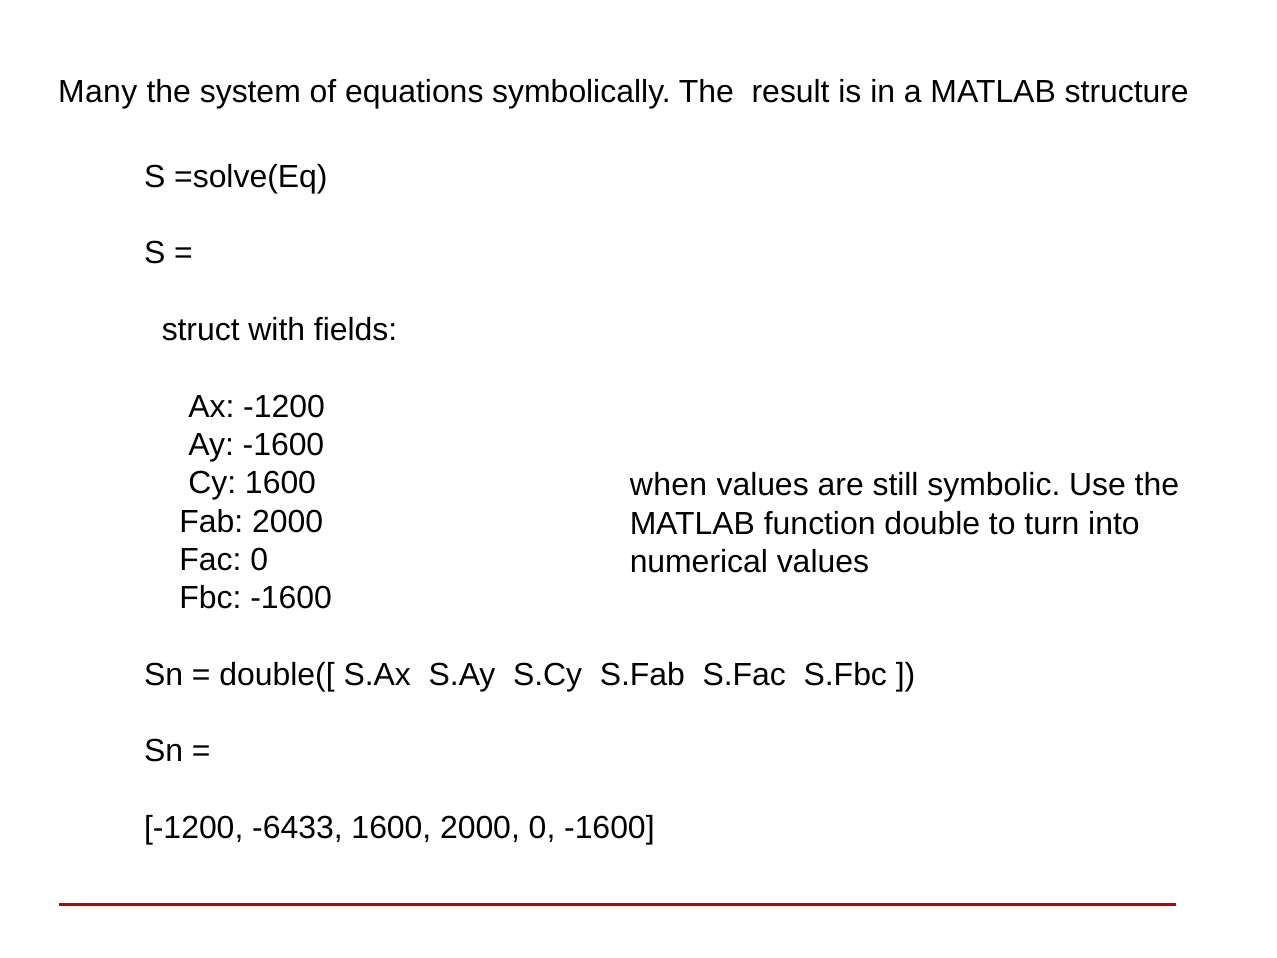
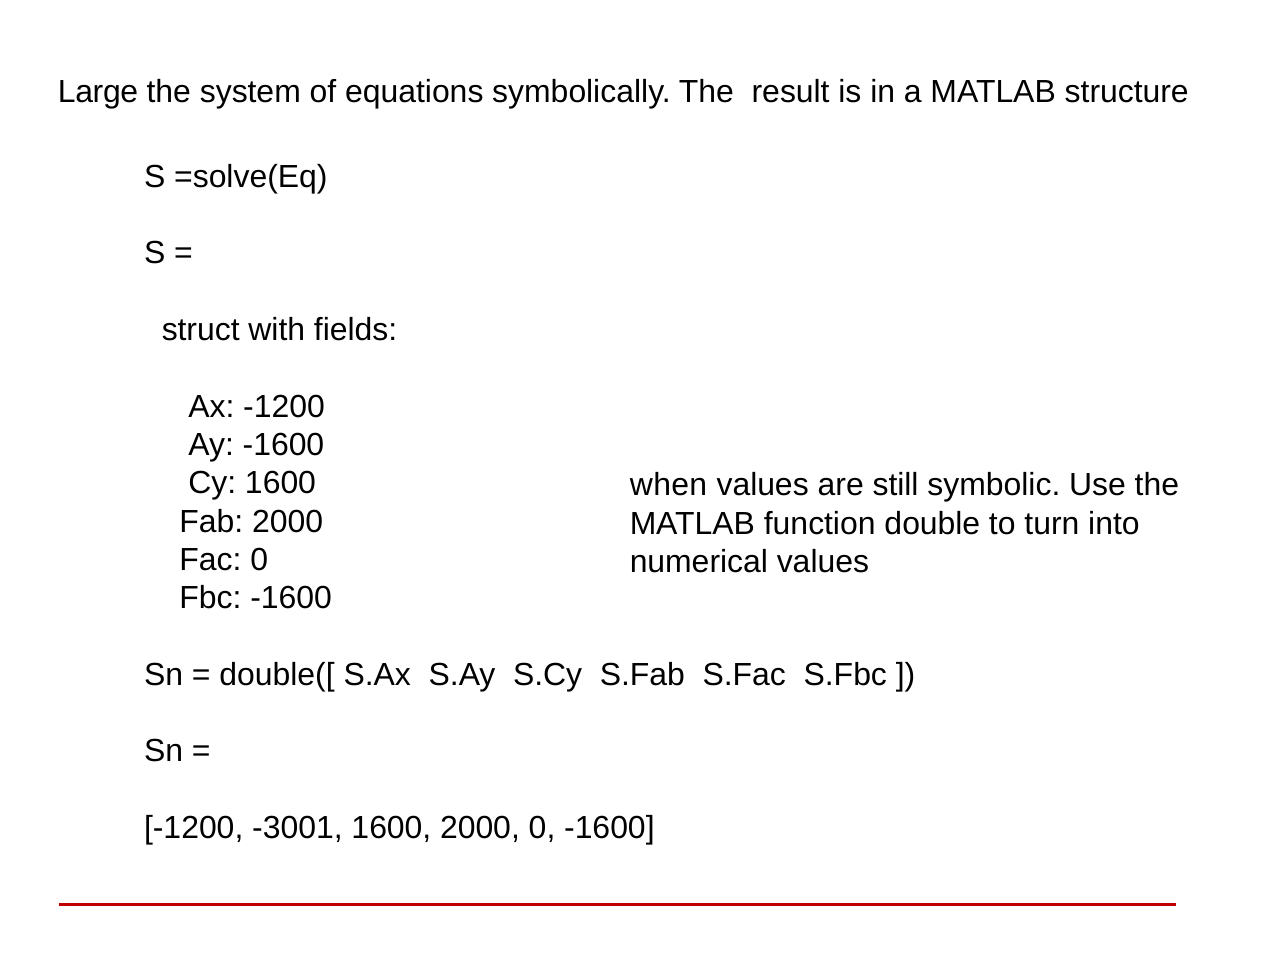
Many: Many -> Large
-6433: -6433 -> -3001
